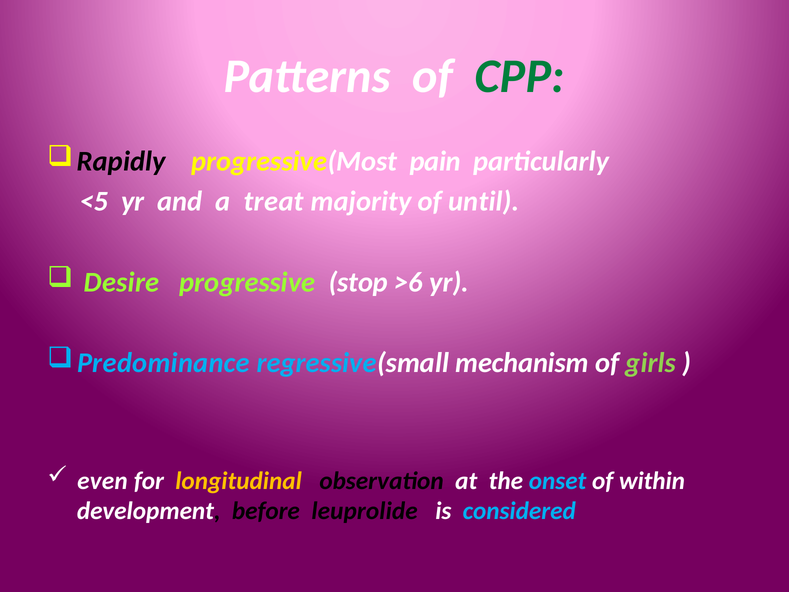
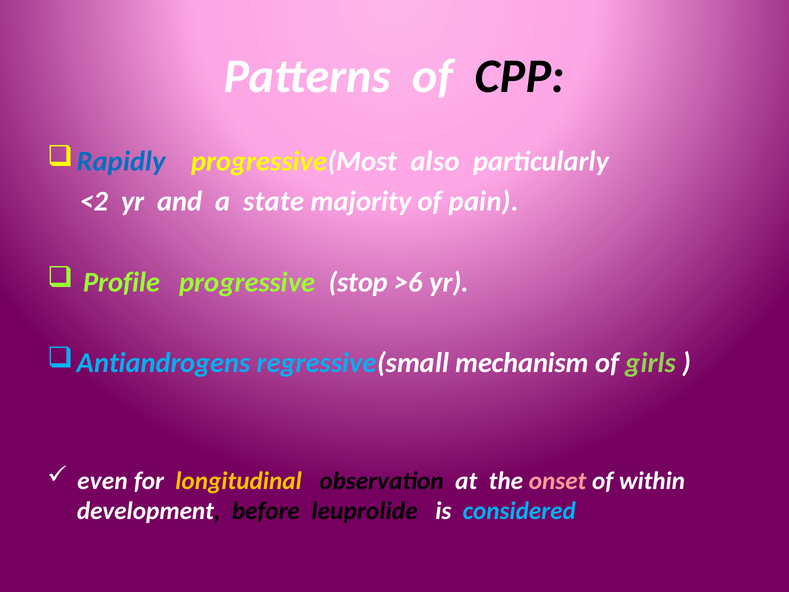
CPP colour: green -> black
Rapidly colour: black -> blue
pain: pain -> also
<5: <5 -> <2
treat: treat -> state
until: until -> pain
Desire: Desire -> Profile
Predominance: Predominance -> Antiandrogens
onset colour: light blue -> pink
